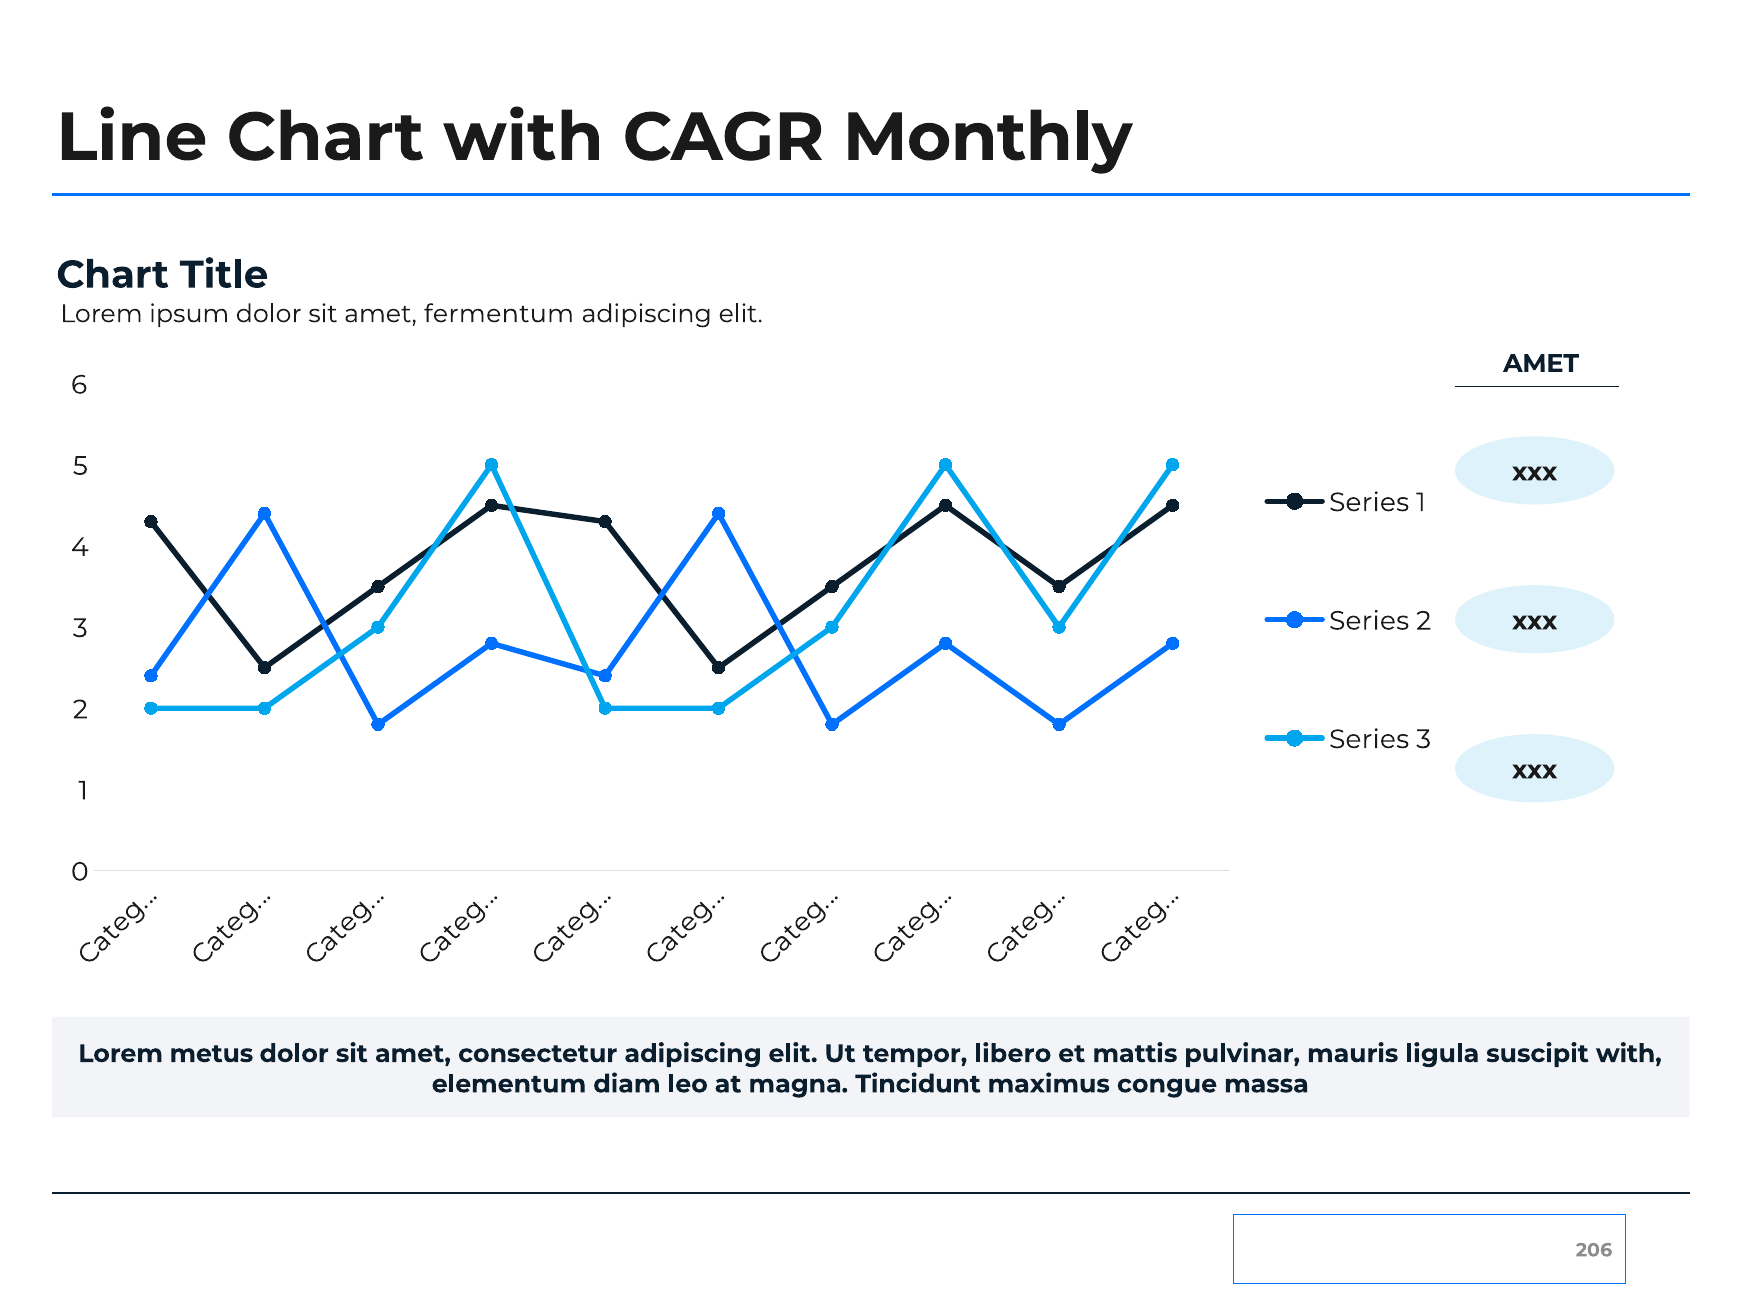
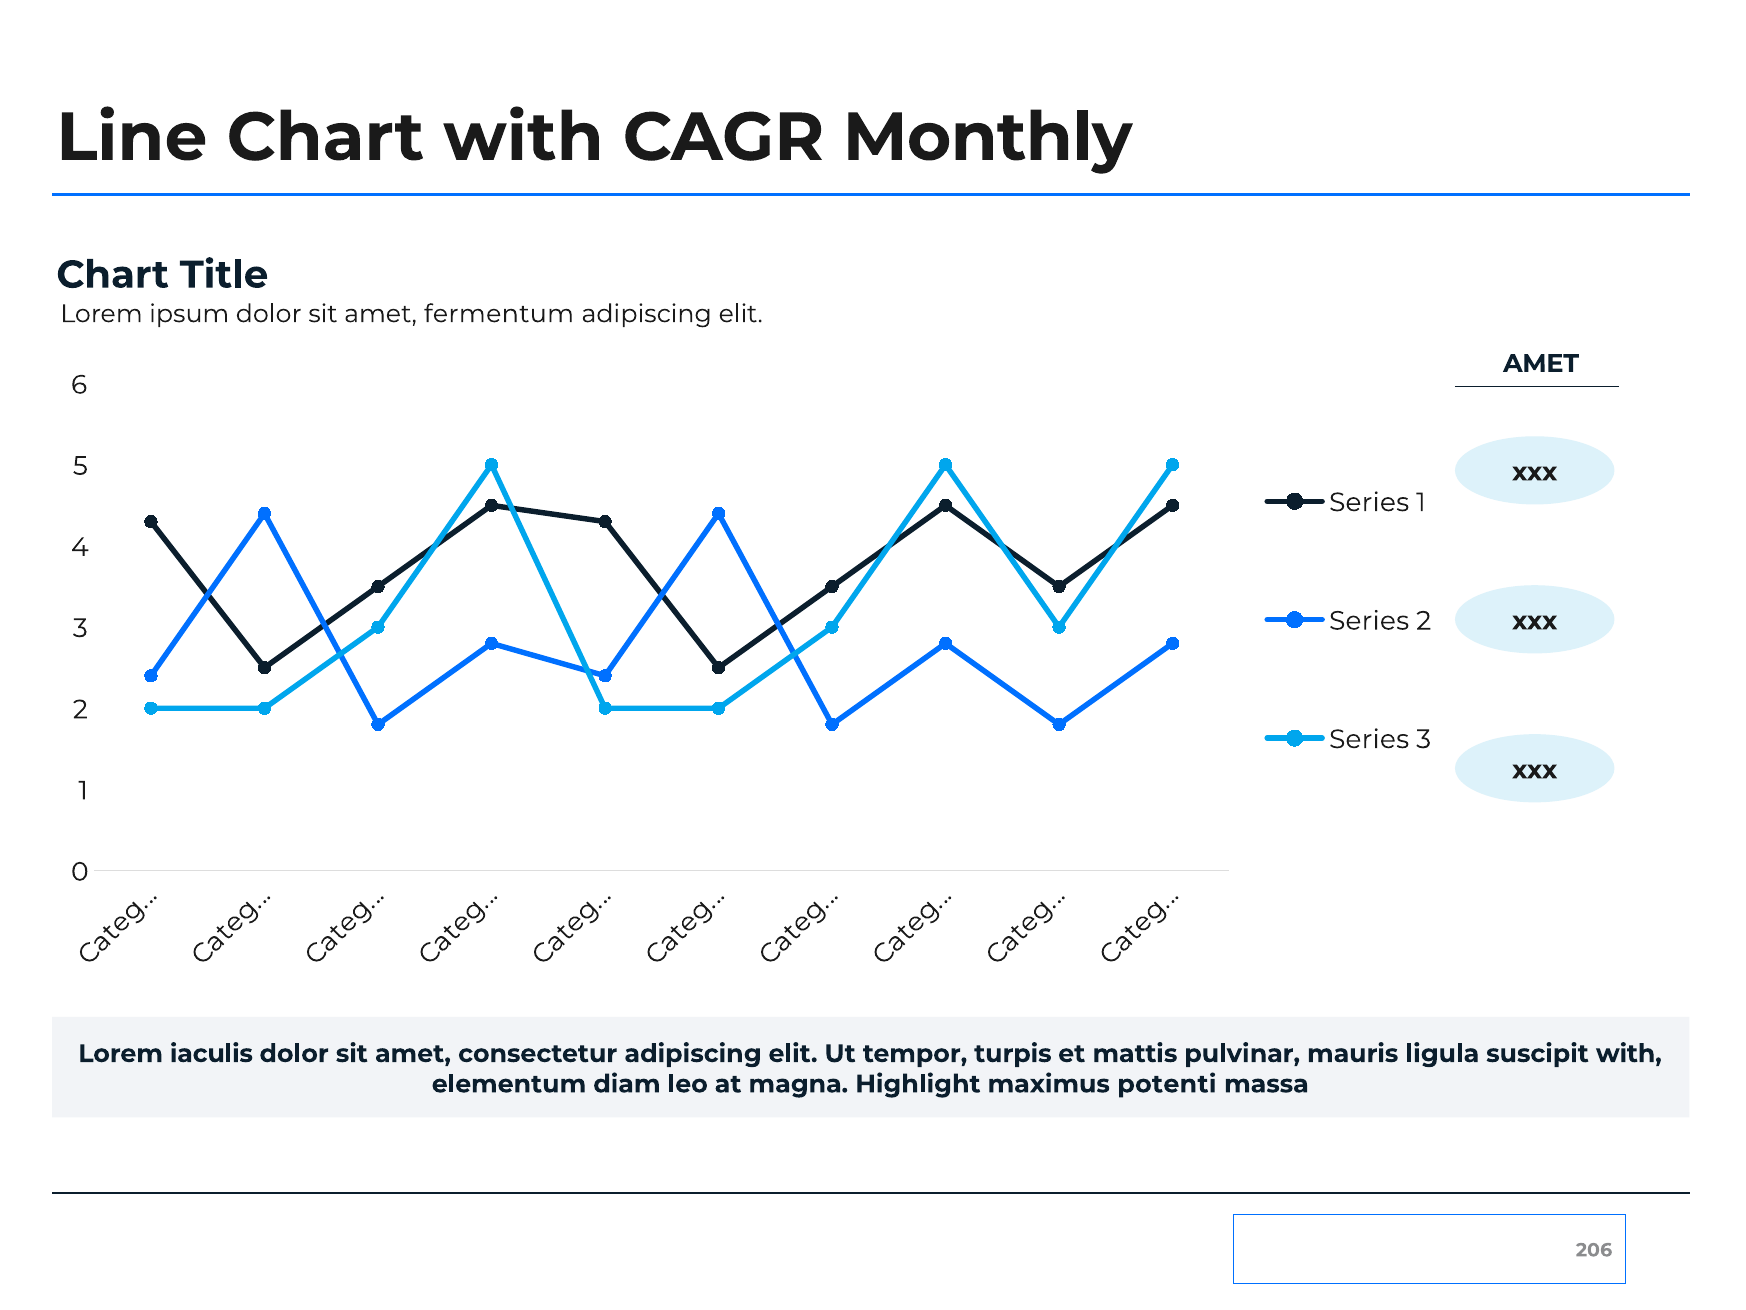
metus: metus -> iaculis
libero: libero -> turpis
Tincidunt: Tincidunt -> Highlight
congue: congue -> potenti
